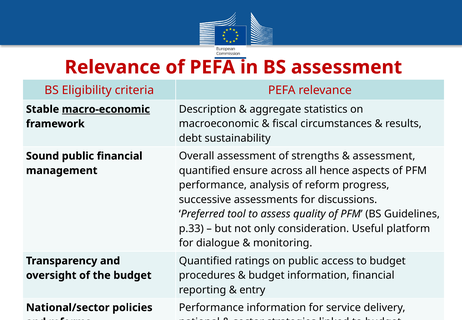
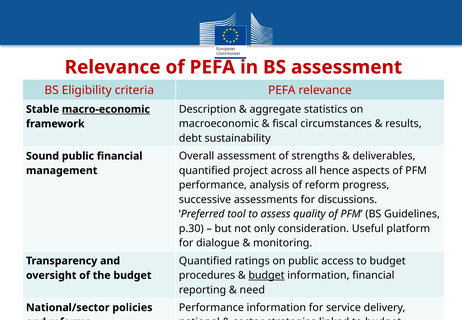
assessment at (384, 156): assessment -> deliverables
ensure: ensure -> project
p.33: p.33 -> p.30
budget at (266, 275) underline: none -> present
entry: entry -> need
